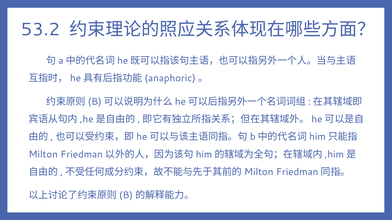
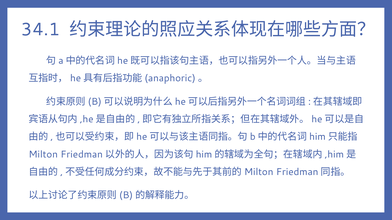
53.2: 53.2 -> 34.1
